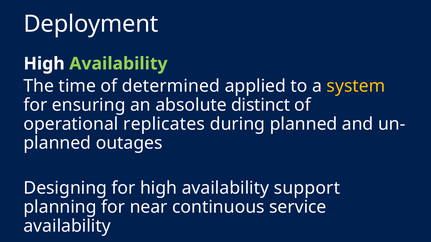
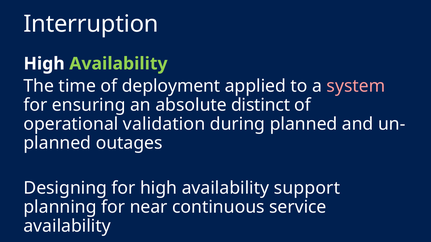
Deployment: Deployment -> Interruption
determined: determined -> deployment
system colour: yellow -> pink
replicates: replicates -> validation
